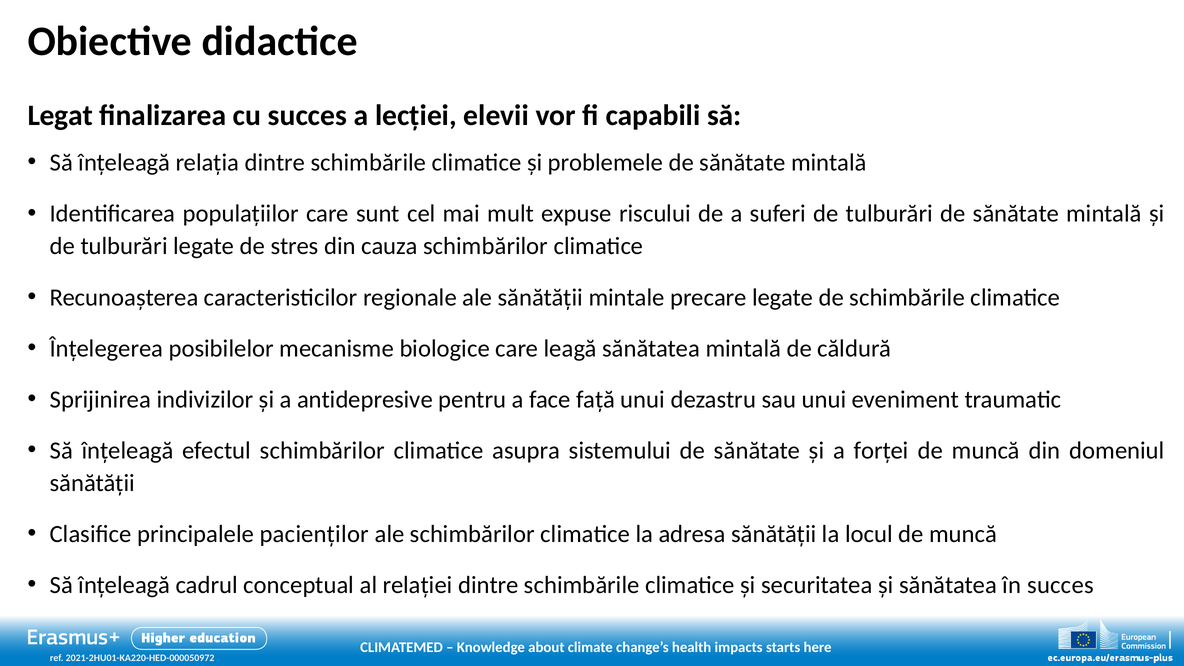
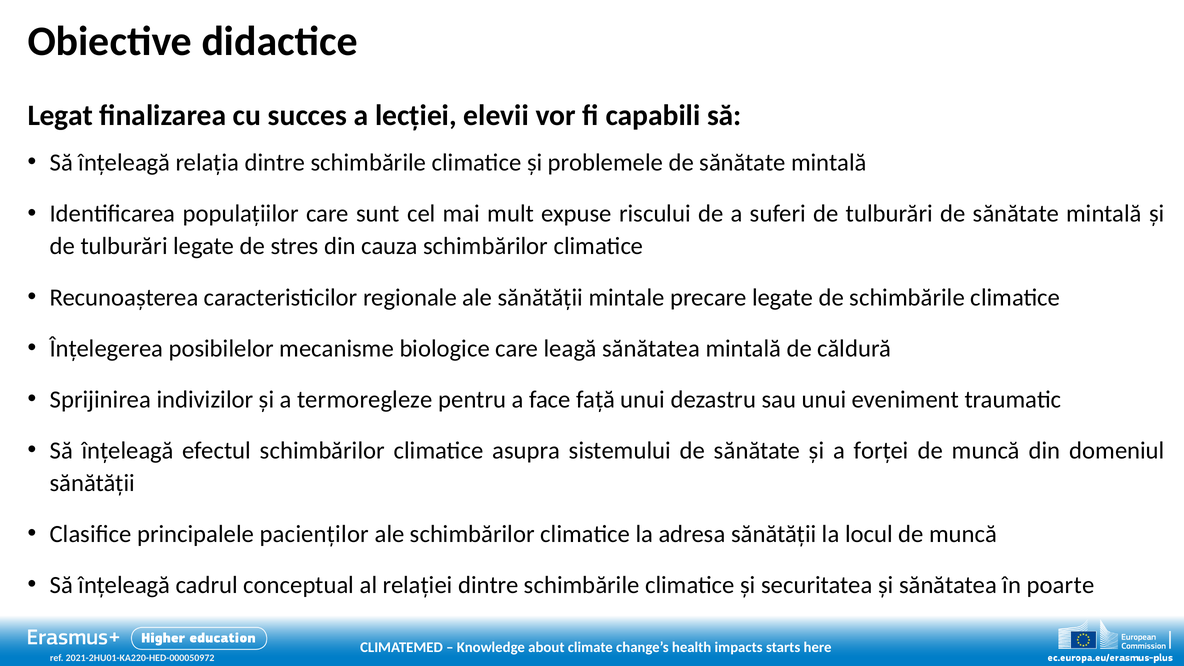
antidepresive: antidepresive -> termoregleze
în succes: succes -> poarte
